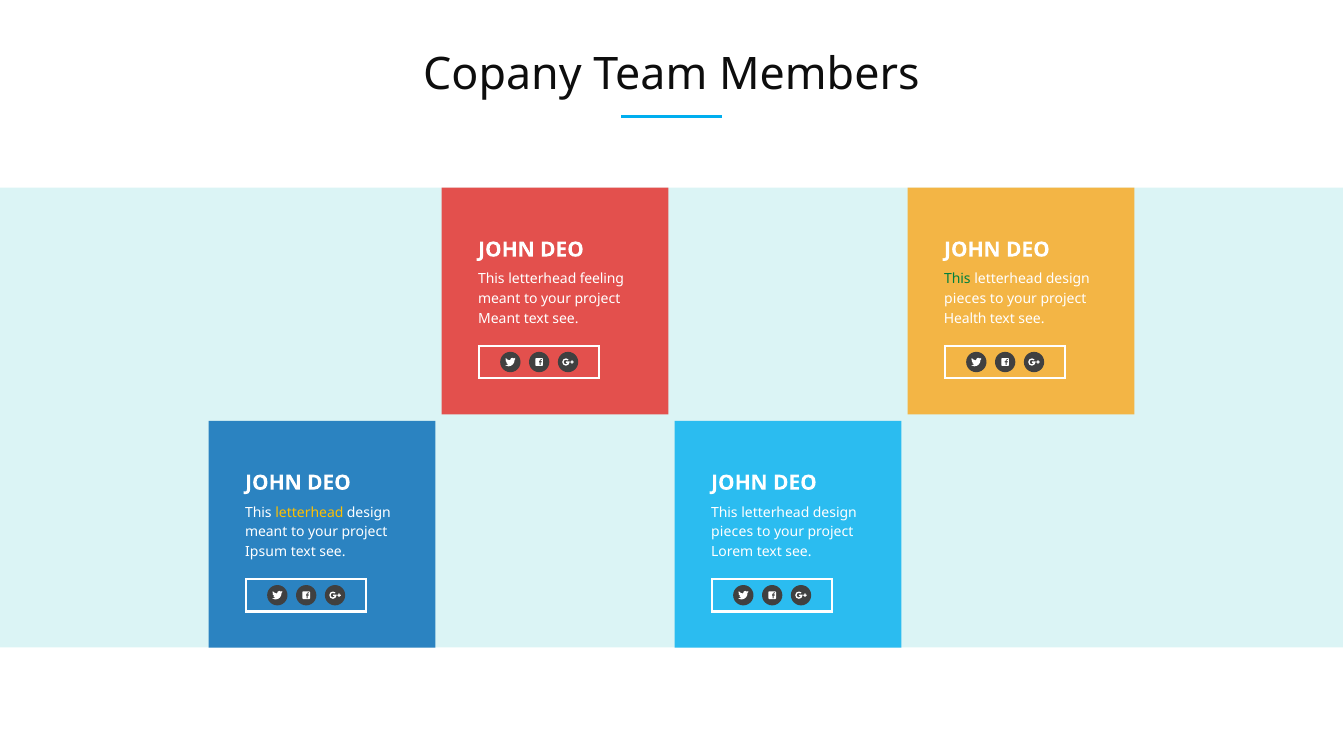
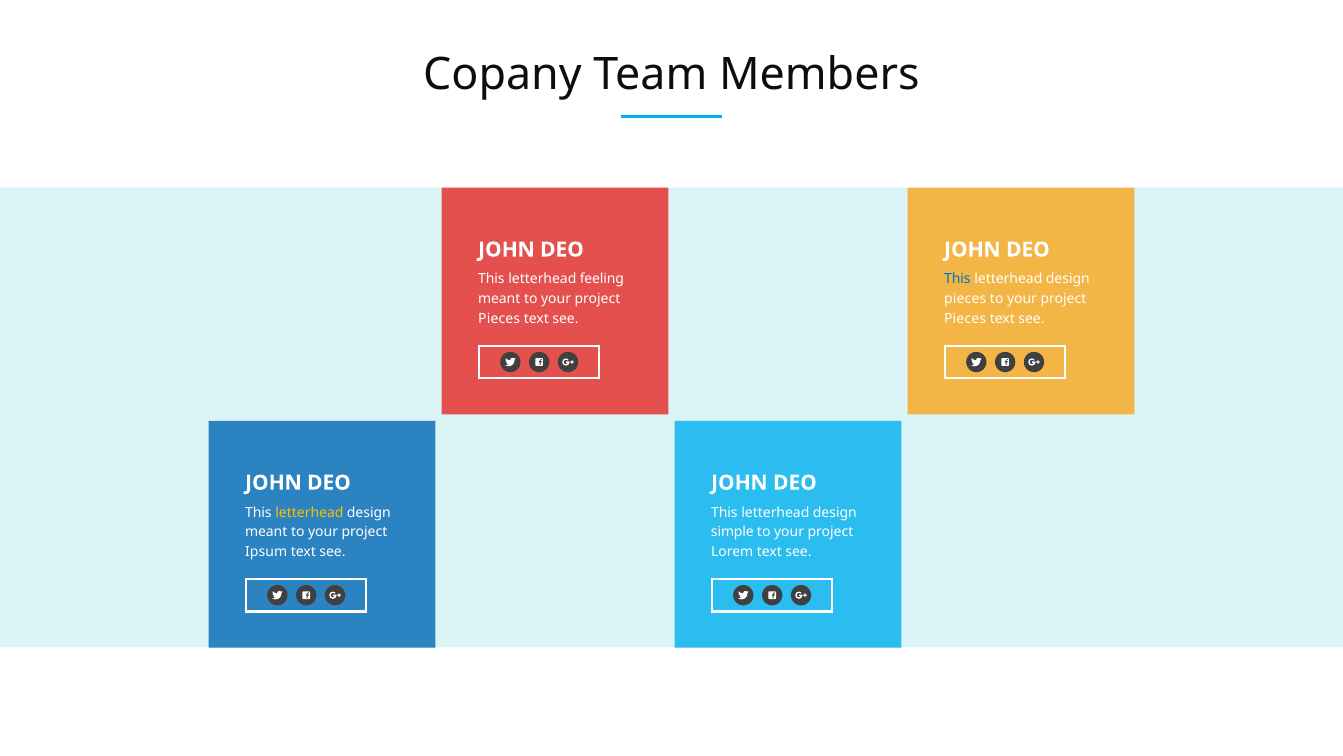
This at (957, 279) colour: green -> blue
Meant at (499, 318): Meant -> Pieces
Health at (965, 318): Health -> Pieces
pieces at (732, 532): pieces -> simple
